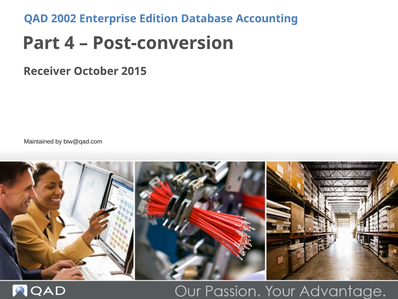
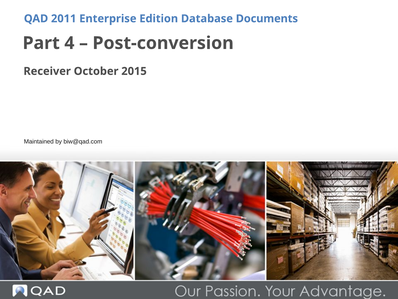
2002: 2002 -> 2011
Accounting: Accounting -> Documents
